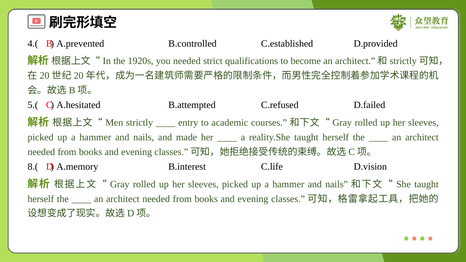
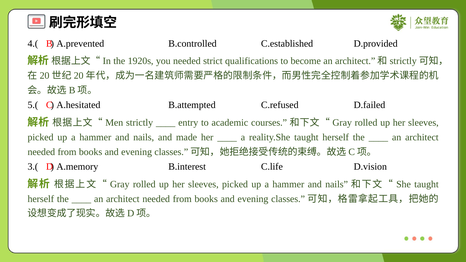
8.(: 8.( -> 3.(
